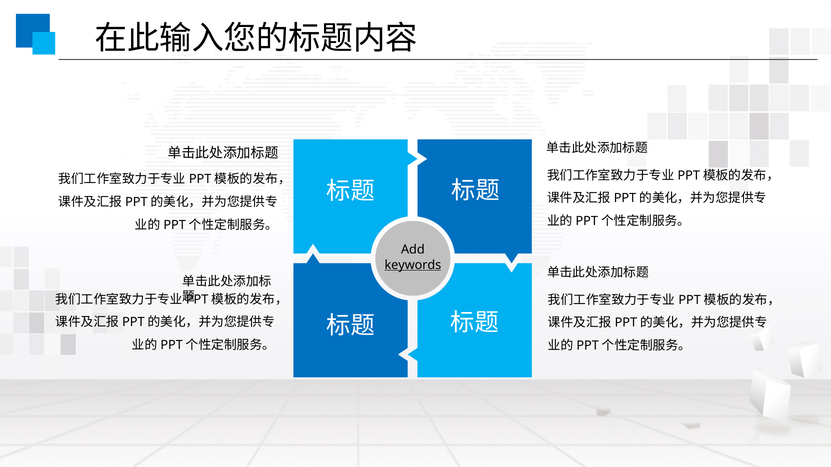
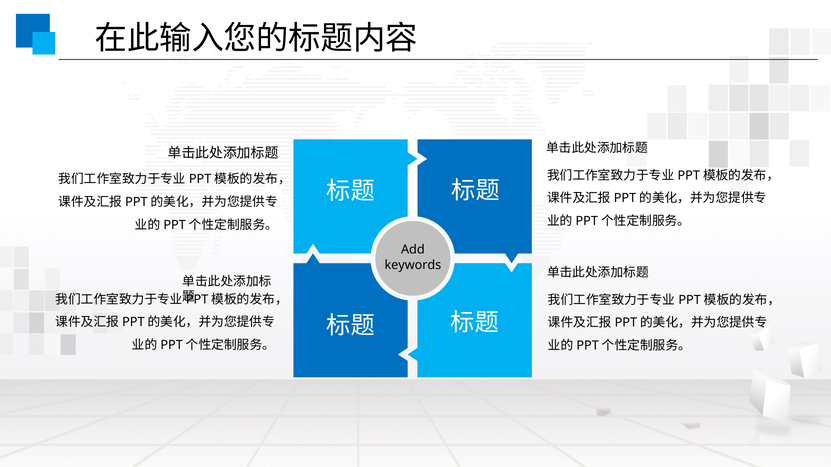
keywords underline: present -> none
